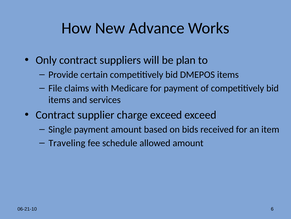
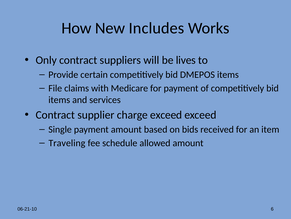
Advance: Advance -> Includes
plan: plan -> lives
